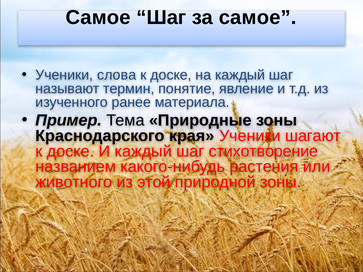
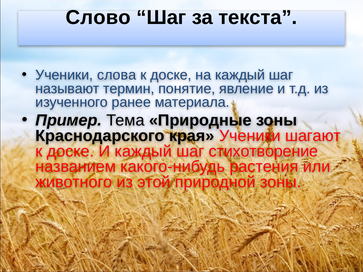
Самое at (98, 17): Самое -> Слово
за самое: самое -> текста
